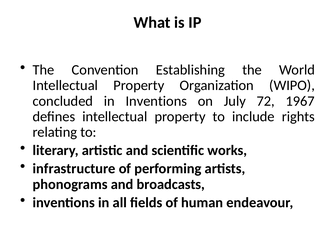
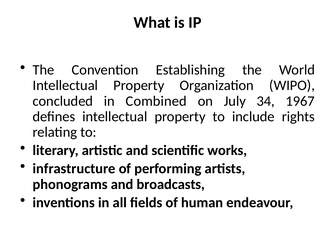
in Inventions: Inventions -> Combined
72: 72 -> 34
